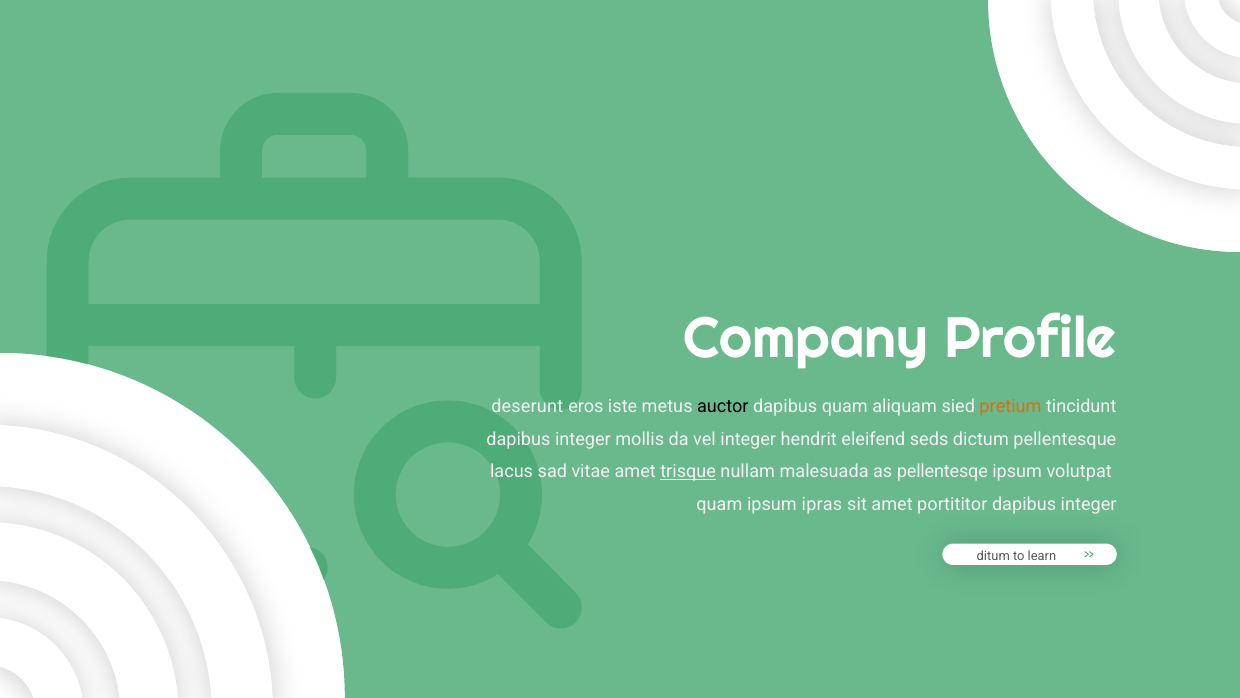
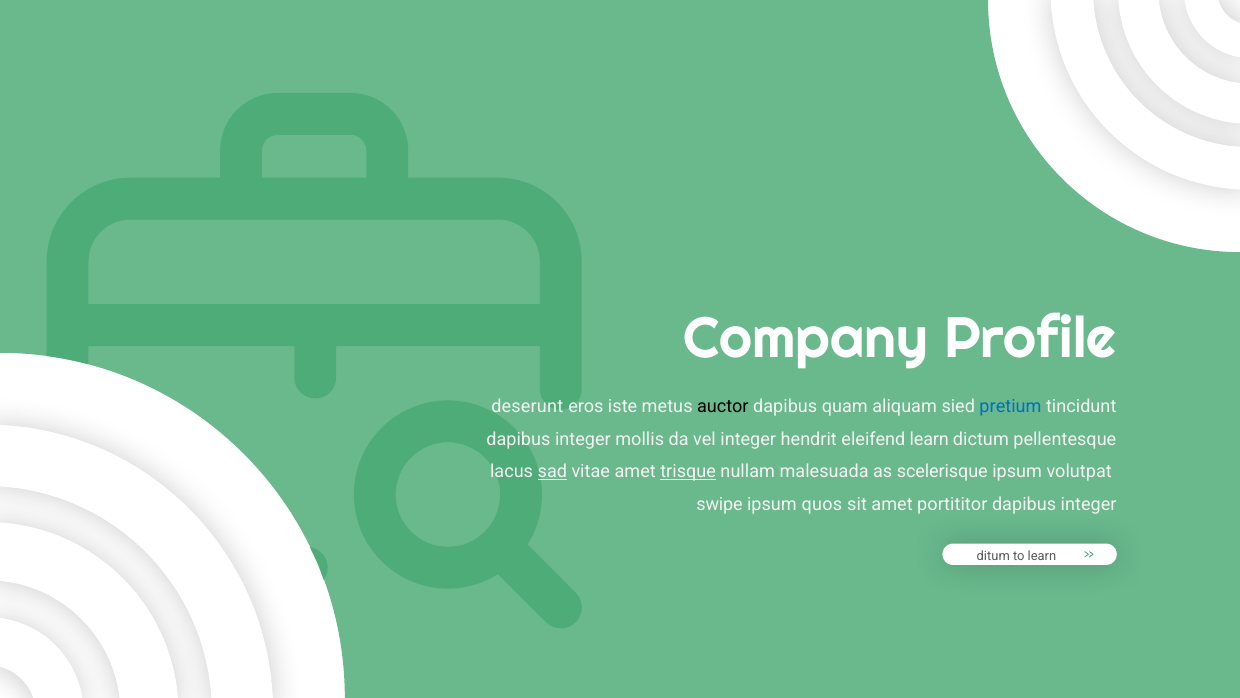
pretium colour: orange -> blue
eleifend seds: seds -> learn
sad underline: none -> present
pellentesqe: pellentesqe -> scelerisque
quam at (719, 504): quam -> swipe
ipras: ipras -> quos
